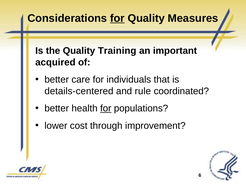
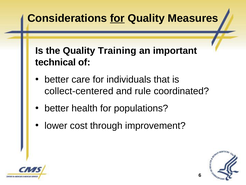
acquired: acquired -> technical
details-centered: details-centered -> collect-centered
for at (106, 108) underline: present -> none
